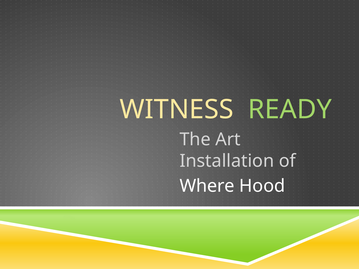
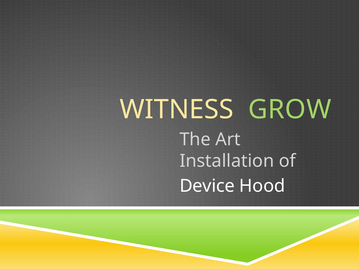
READY: READY -> GROW
Where: Where -> Device
